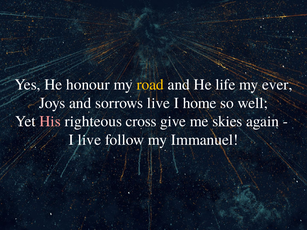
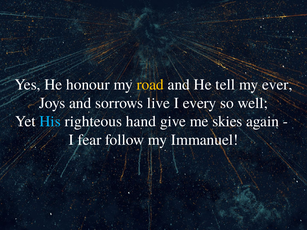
life: life -> tell
home: home -> every
His colour: pink -> light blue
cross: cross -> hand
I live: live -> fear
